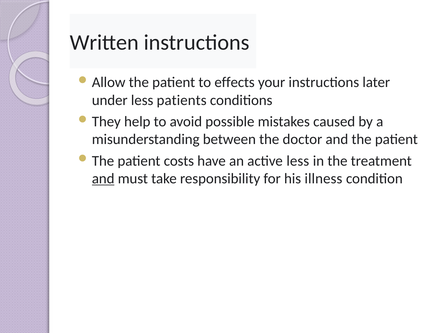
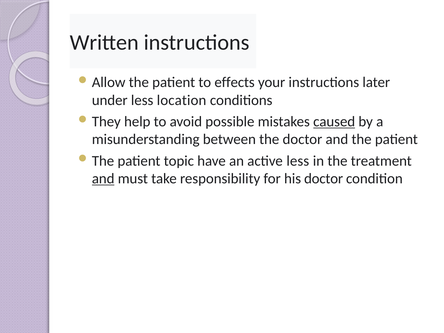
patients: patients -> location
caused underline: none -> present
costs: costs -> topic
his illness: illness -> doctor
